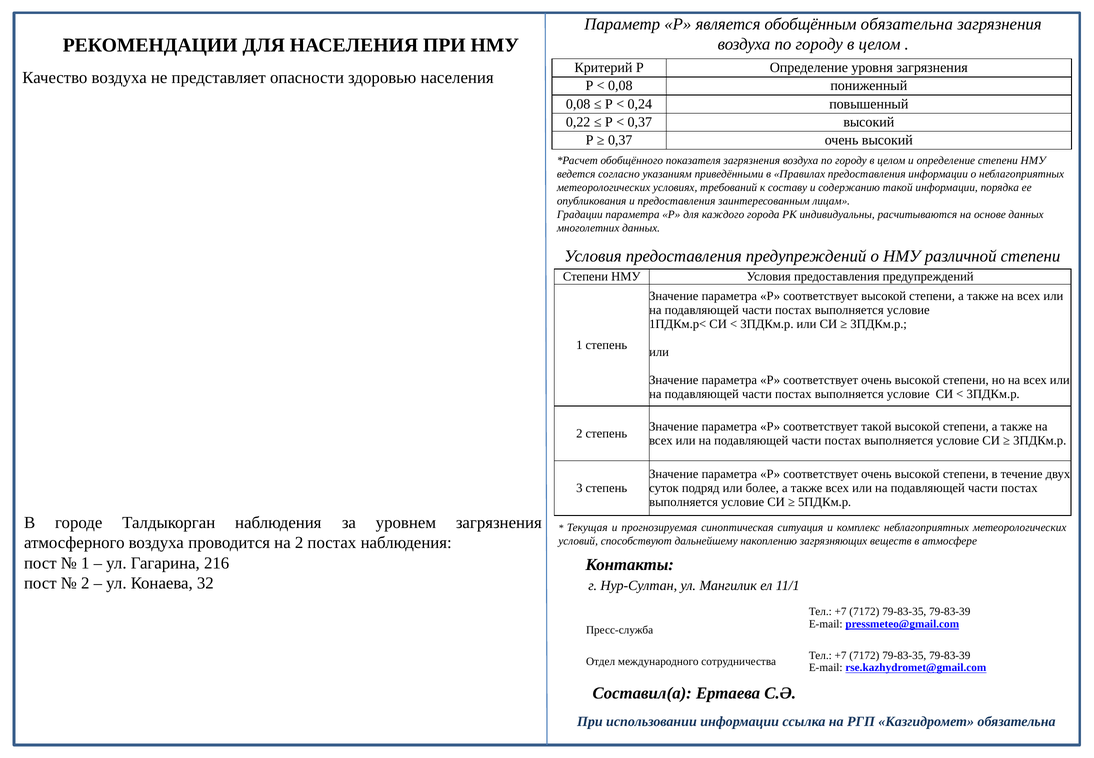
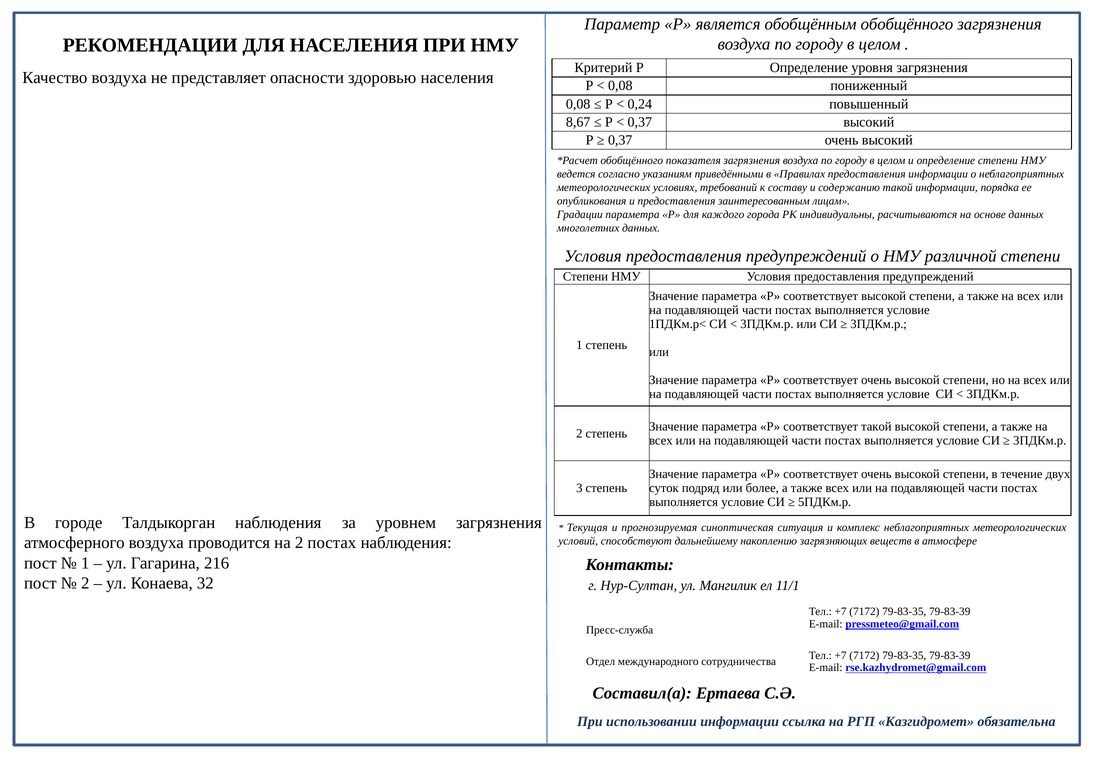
обобщённым обязательна: обязательна -> обобщённого
0,22: 0,22 -> 8,67
